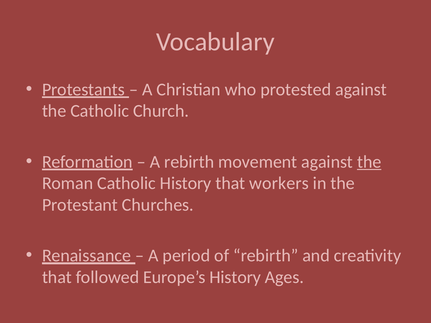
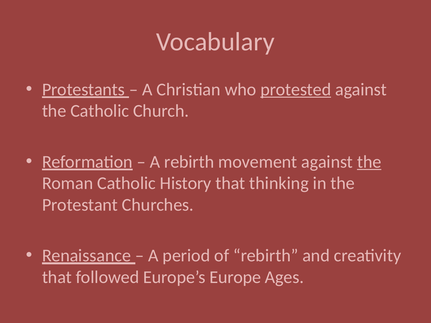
protested underline: none -> present
workers: workers -> thinking
Europe’s History: History -> Europe
